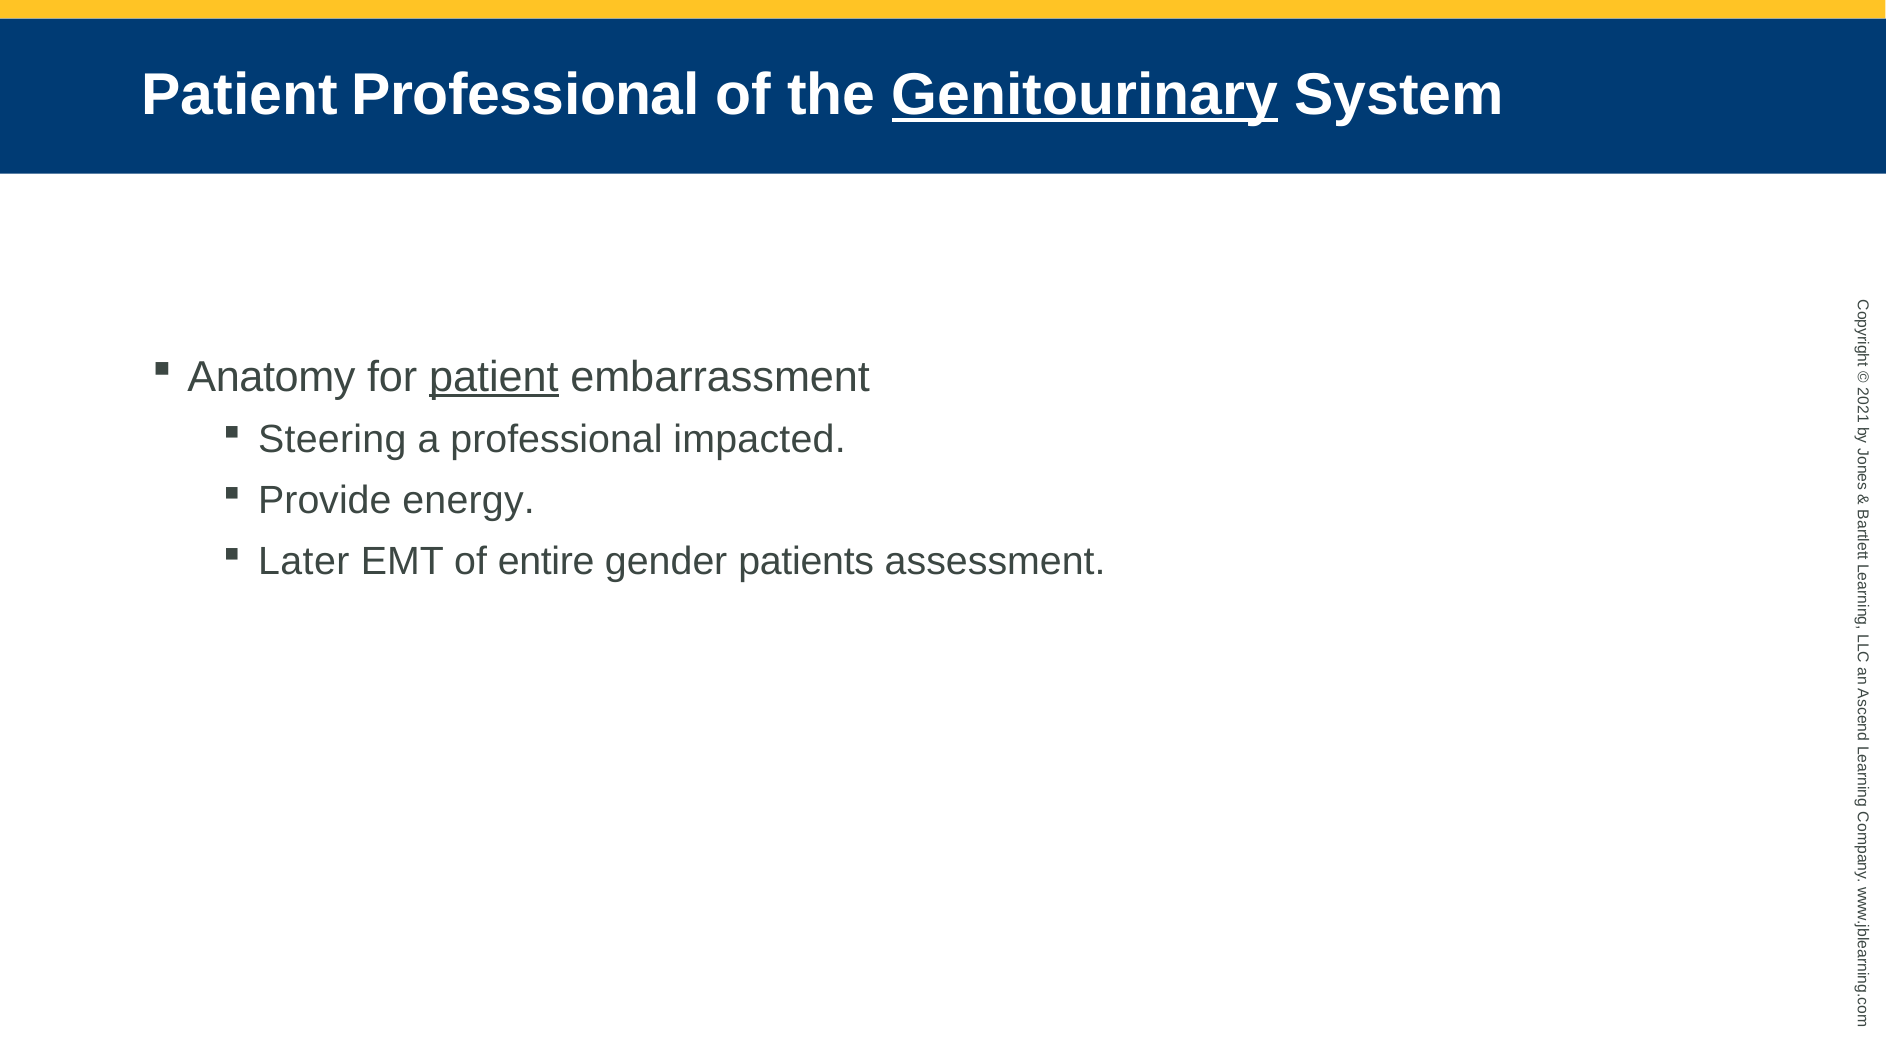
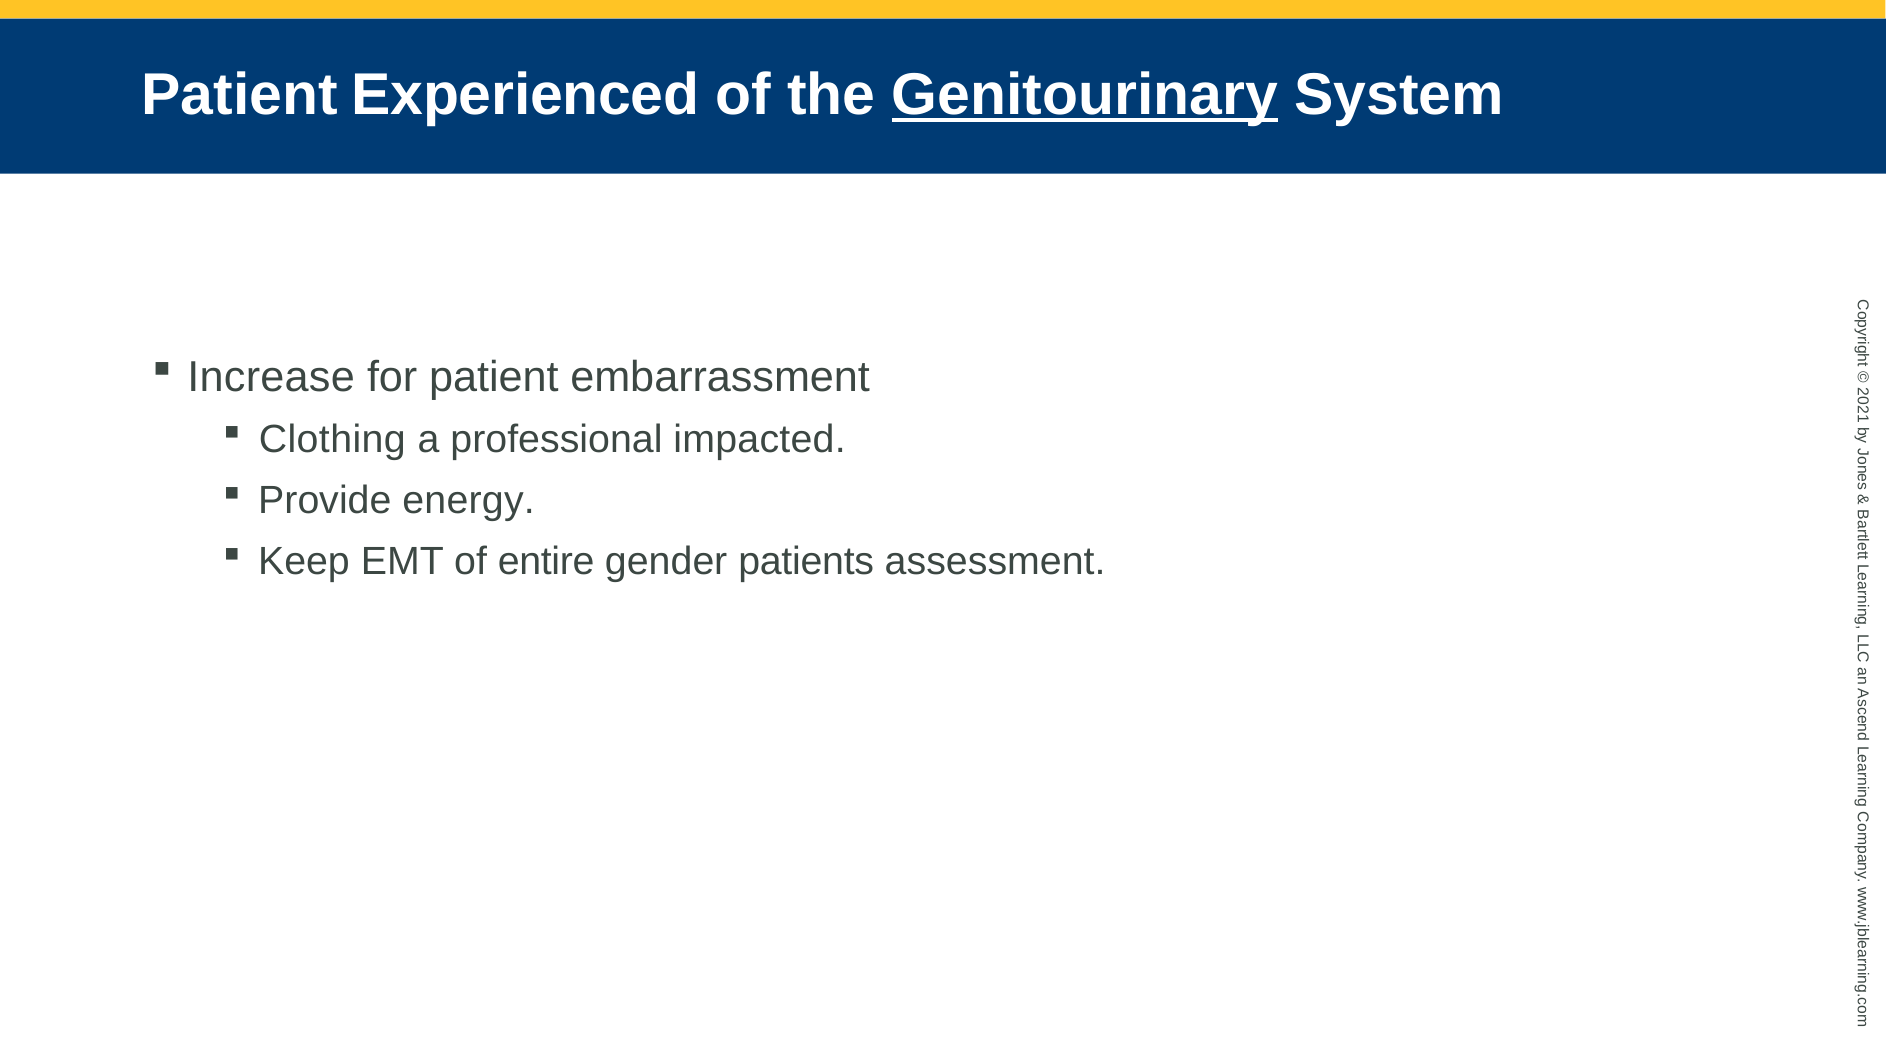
Patient Professional: Professional -> Experienced
Anatomy: Anatomy -> Increase
patient at (494, 377) underline: present -> none
Steering: Steering -> Clothing
Later: Later -> Keep
